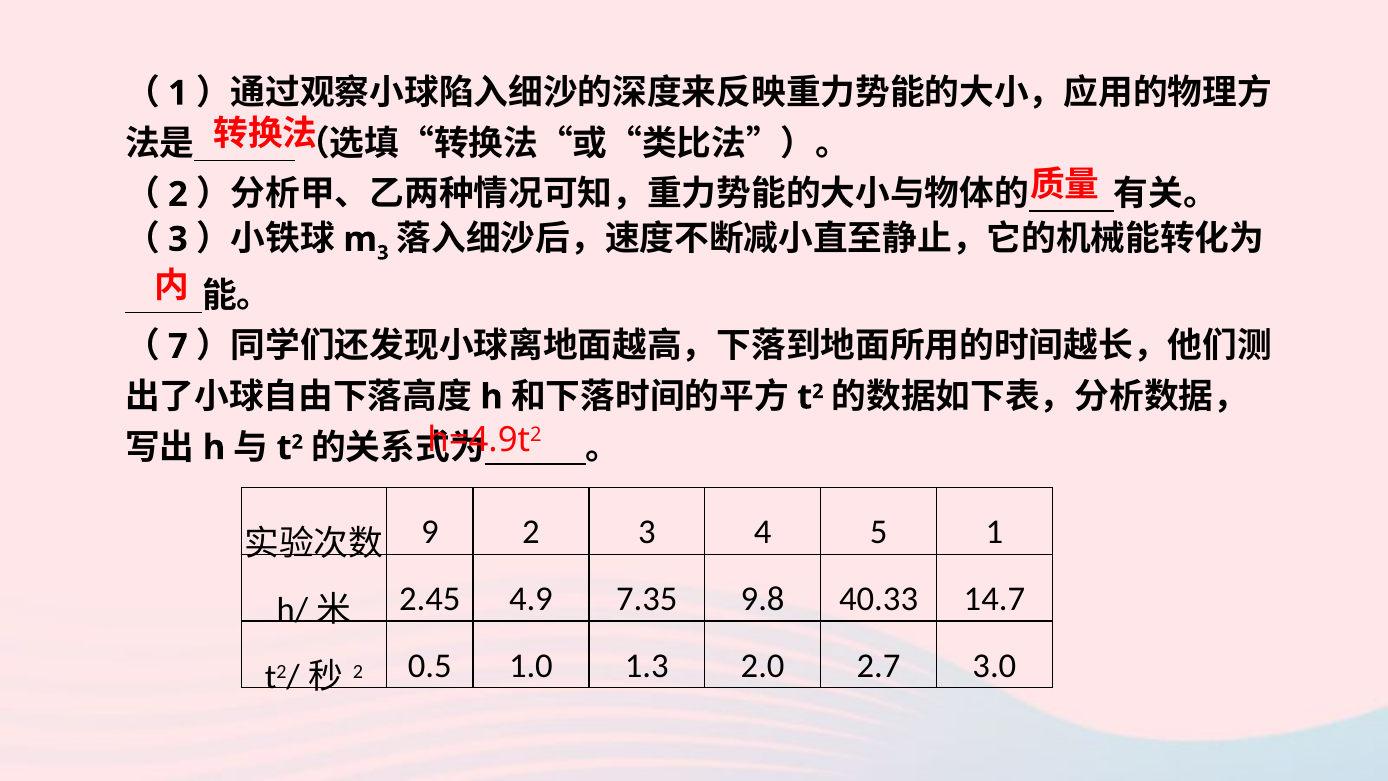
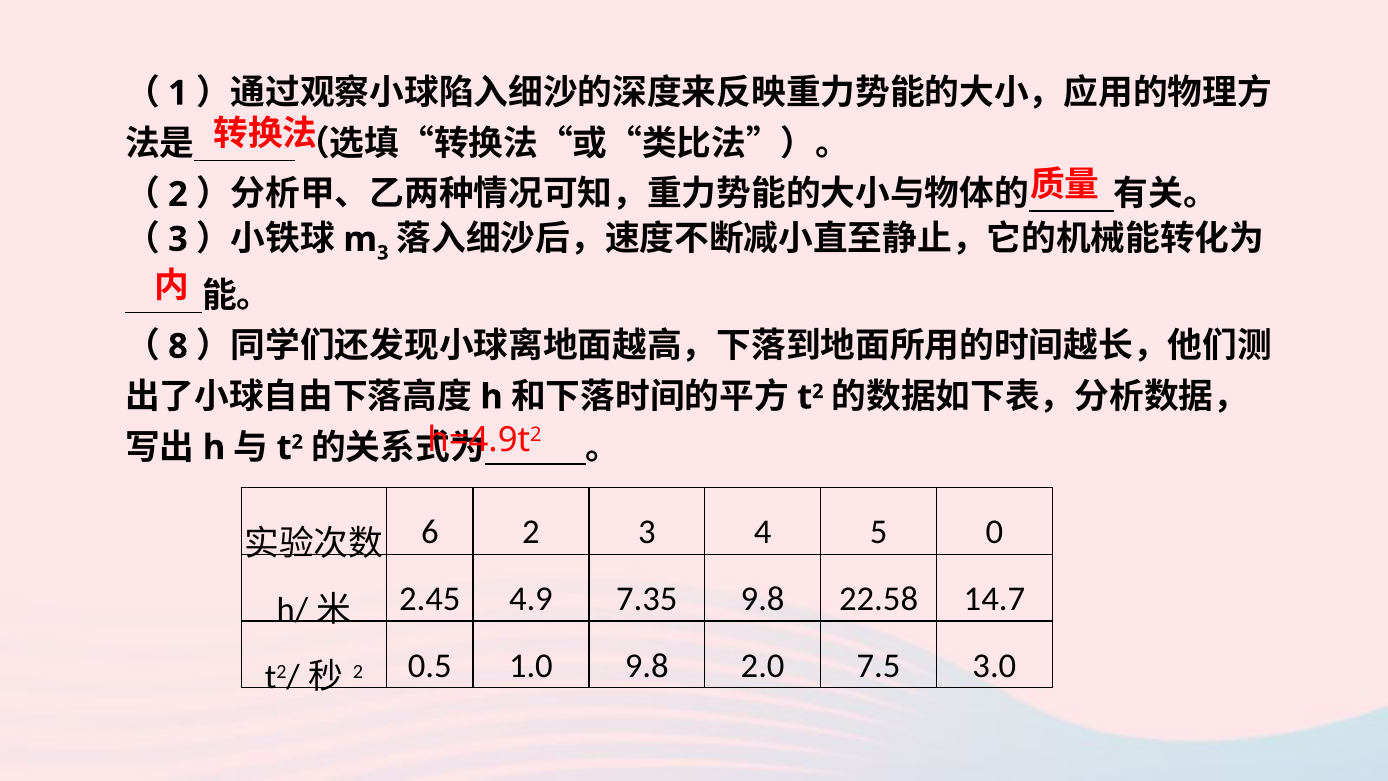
7: 7 -> 8
9: 9 -> 6
5 1: 1 -> 0
40.33: 40.33 -> 22.58
1.0 1.3: 1.3 -> 9.8
2.7: 2.7 -> 7.5
